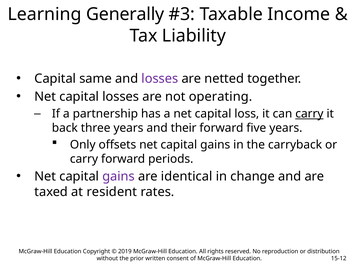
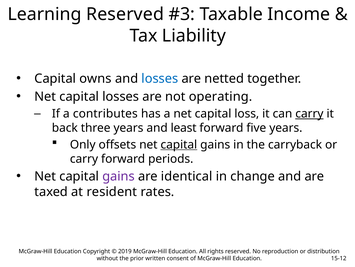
Learning Generally: Generally -> Reserved
same: same -> owns
losses at (160, 78) colour: purple -> blue
partnership: partnership -> contributes
their: their -> least
capital at (179, 144) underline: none -> present
